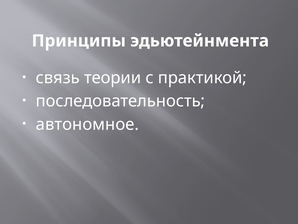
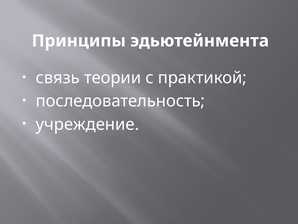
автономное: автономное -> учреждение
